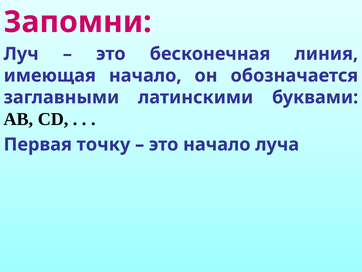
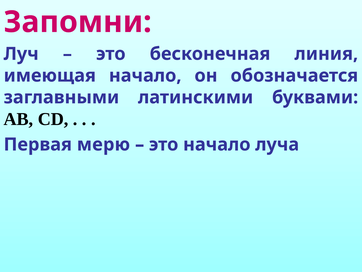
точку: точку -> мерю
